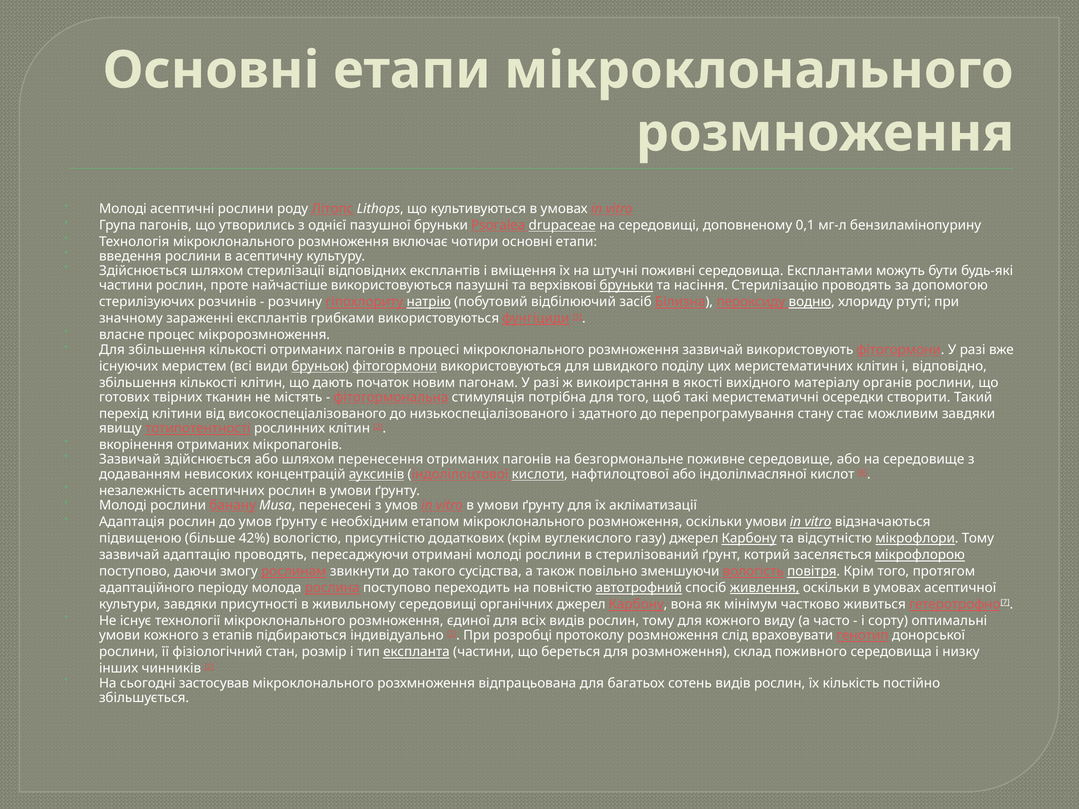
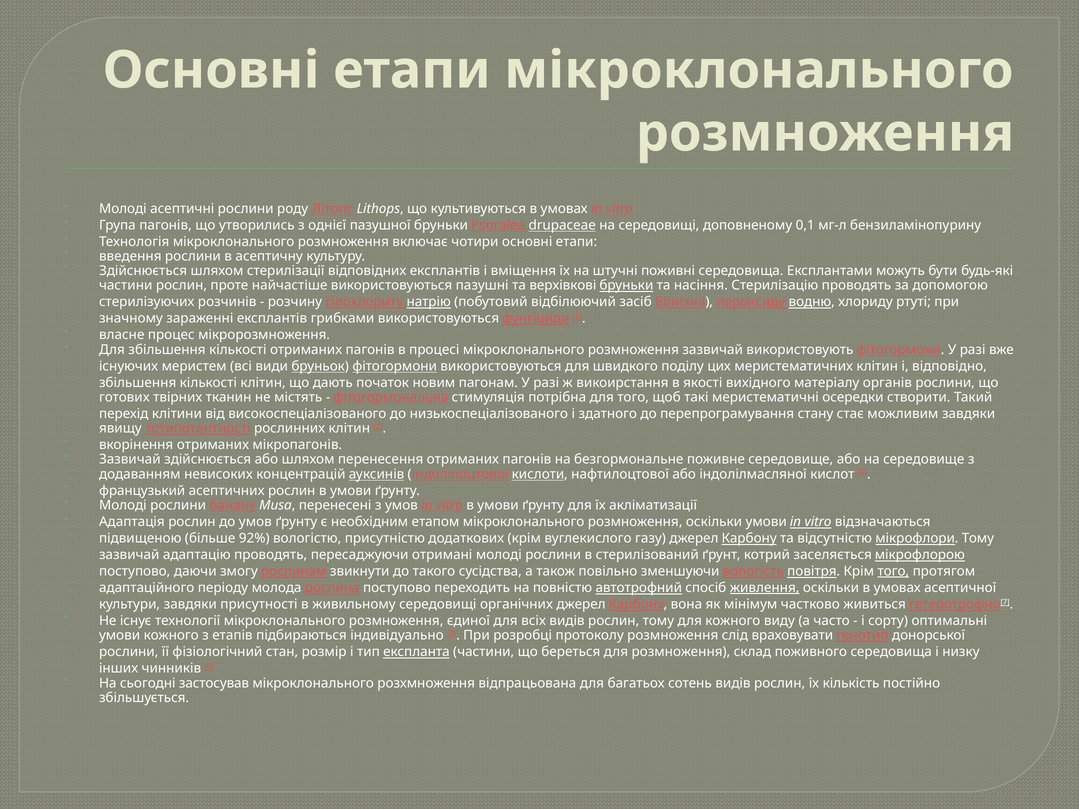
незалежність: незалежність -> французький
42%: 42% -> 92%
того at (893, 571) underline: none -> present
